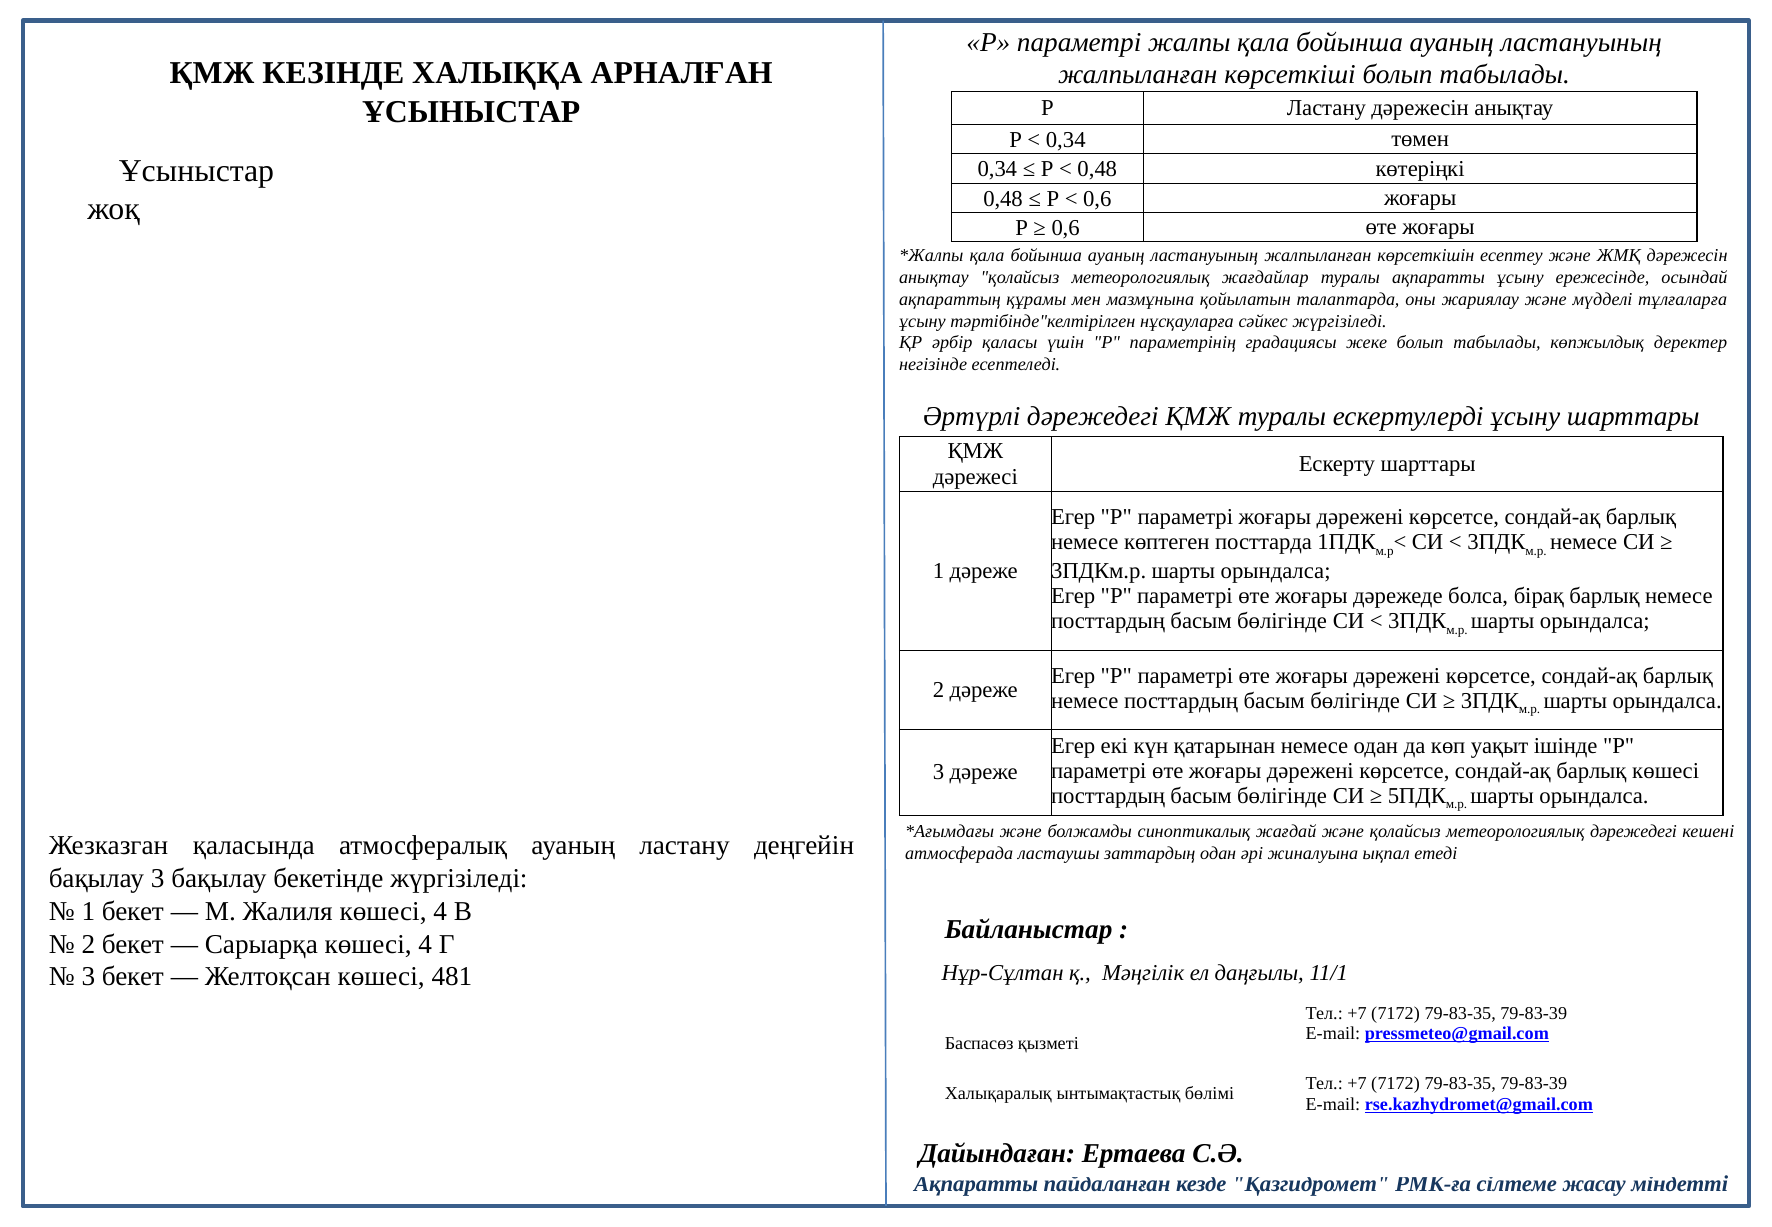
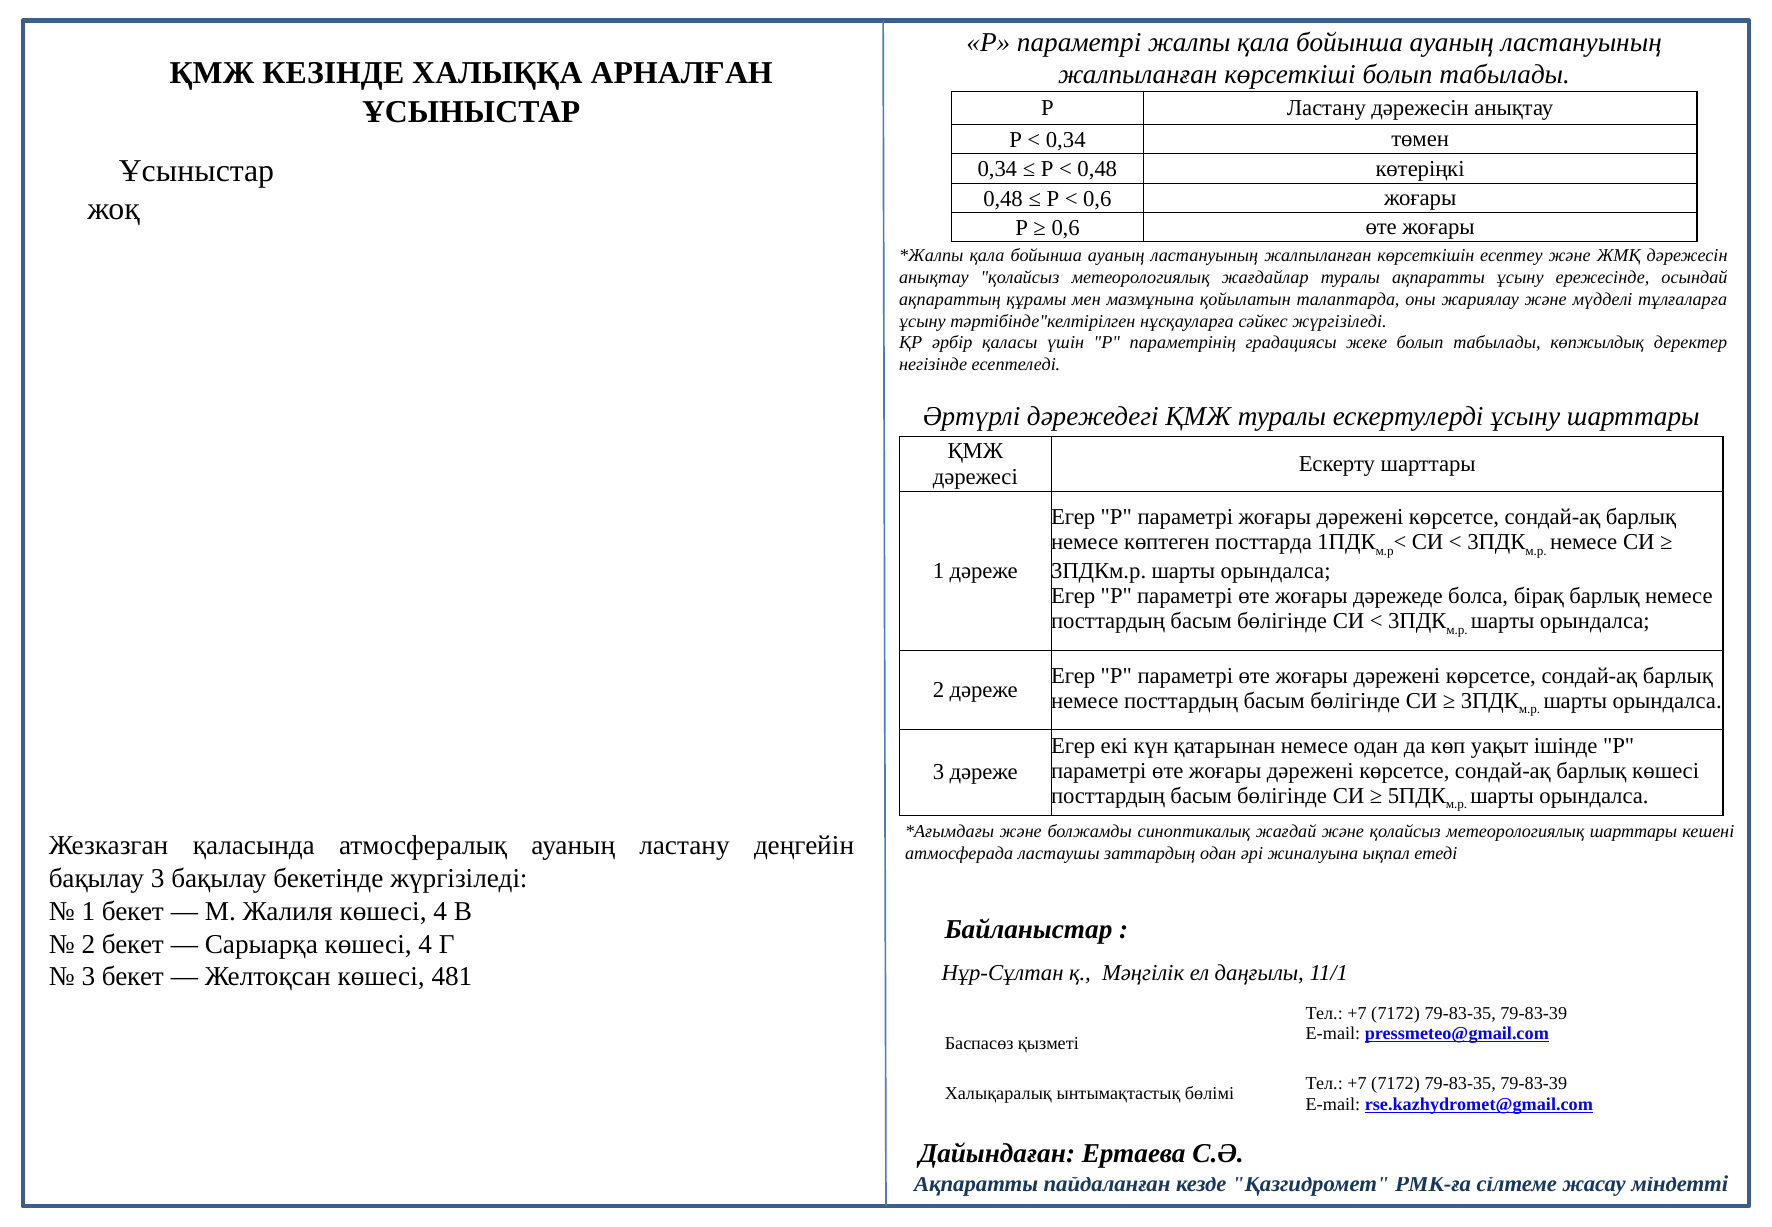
метеорологиялық дәрежедегі: дәрежедегі -> шарттары
